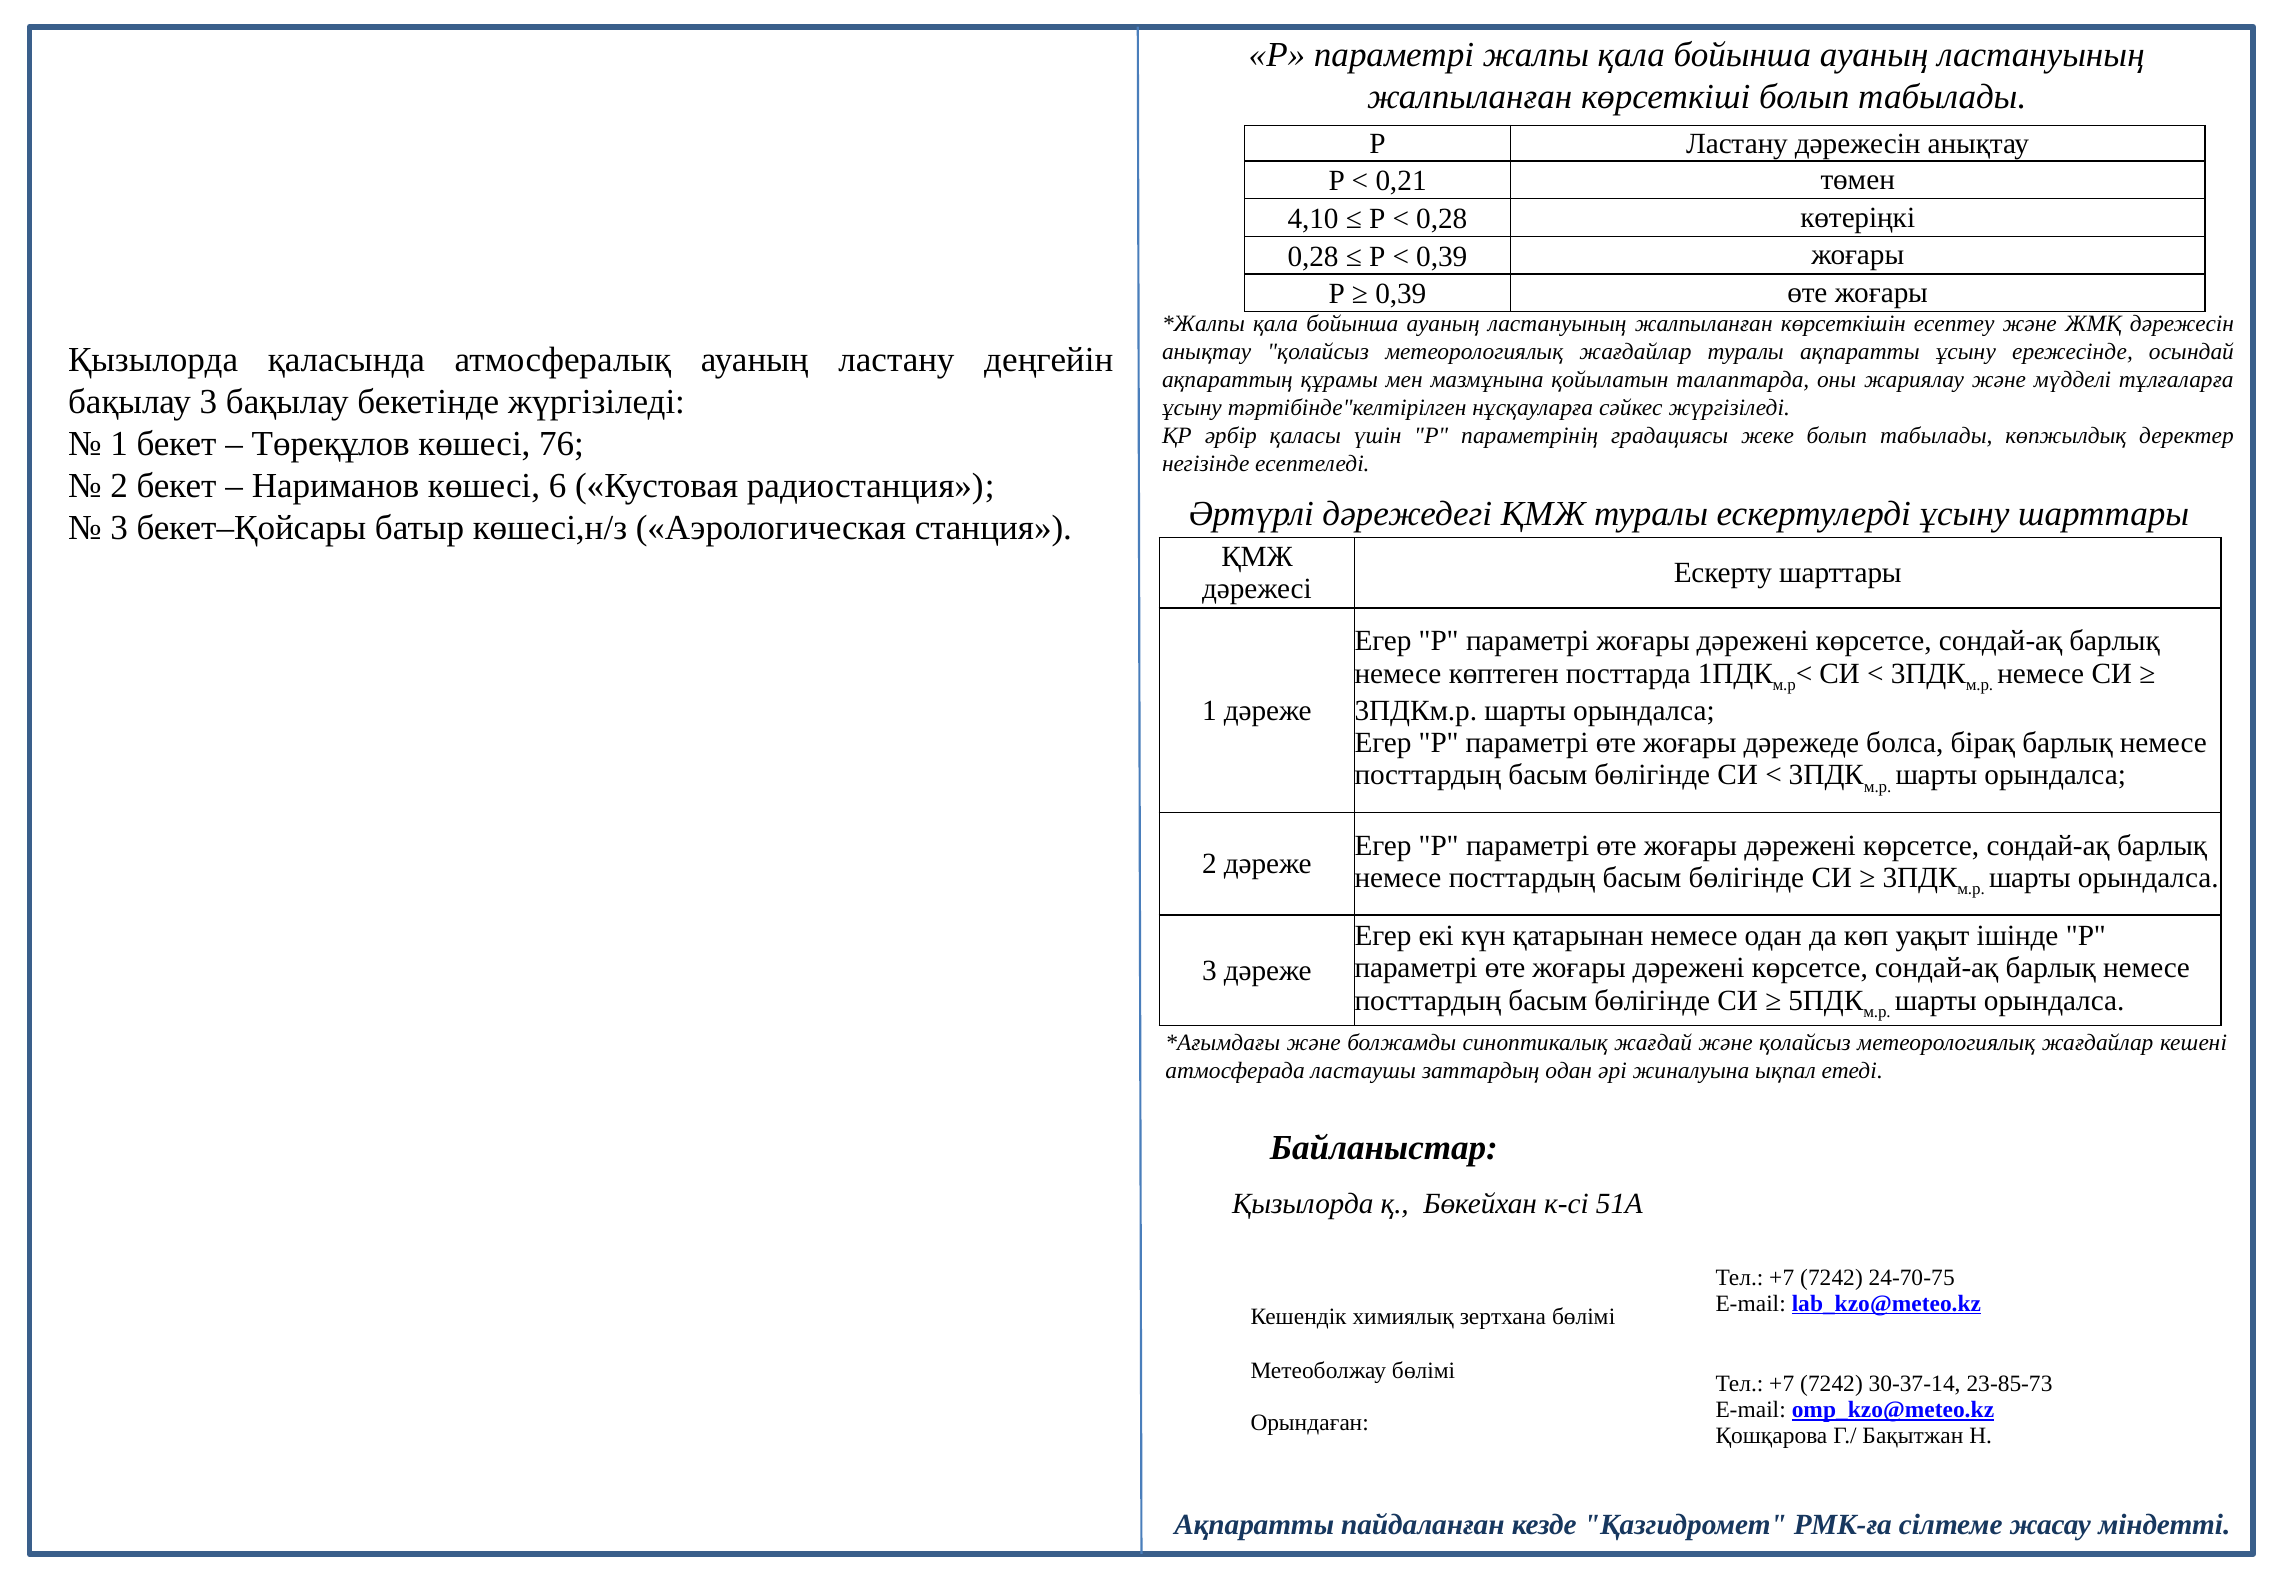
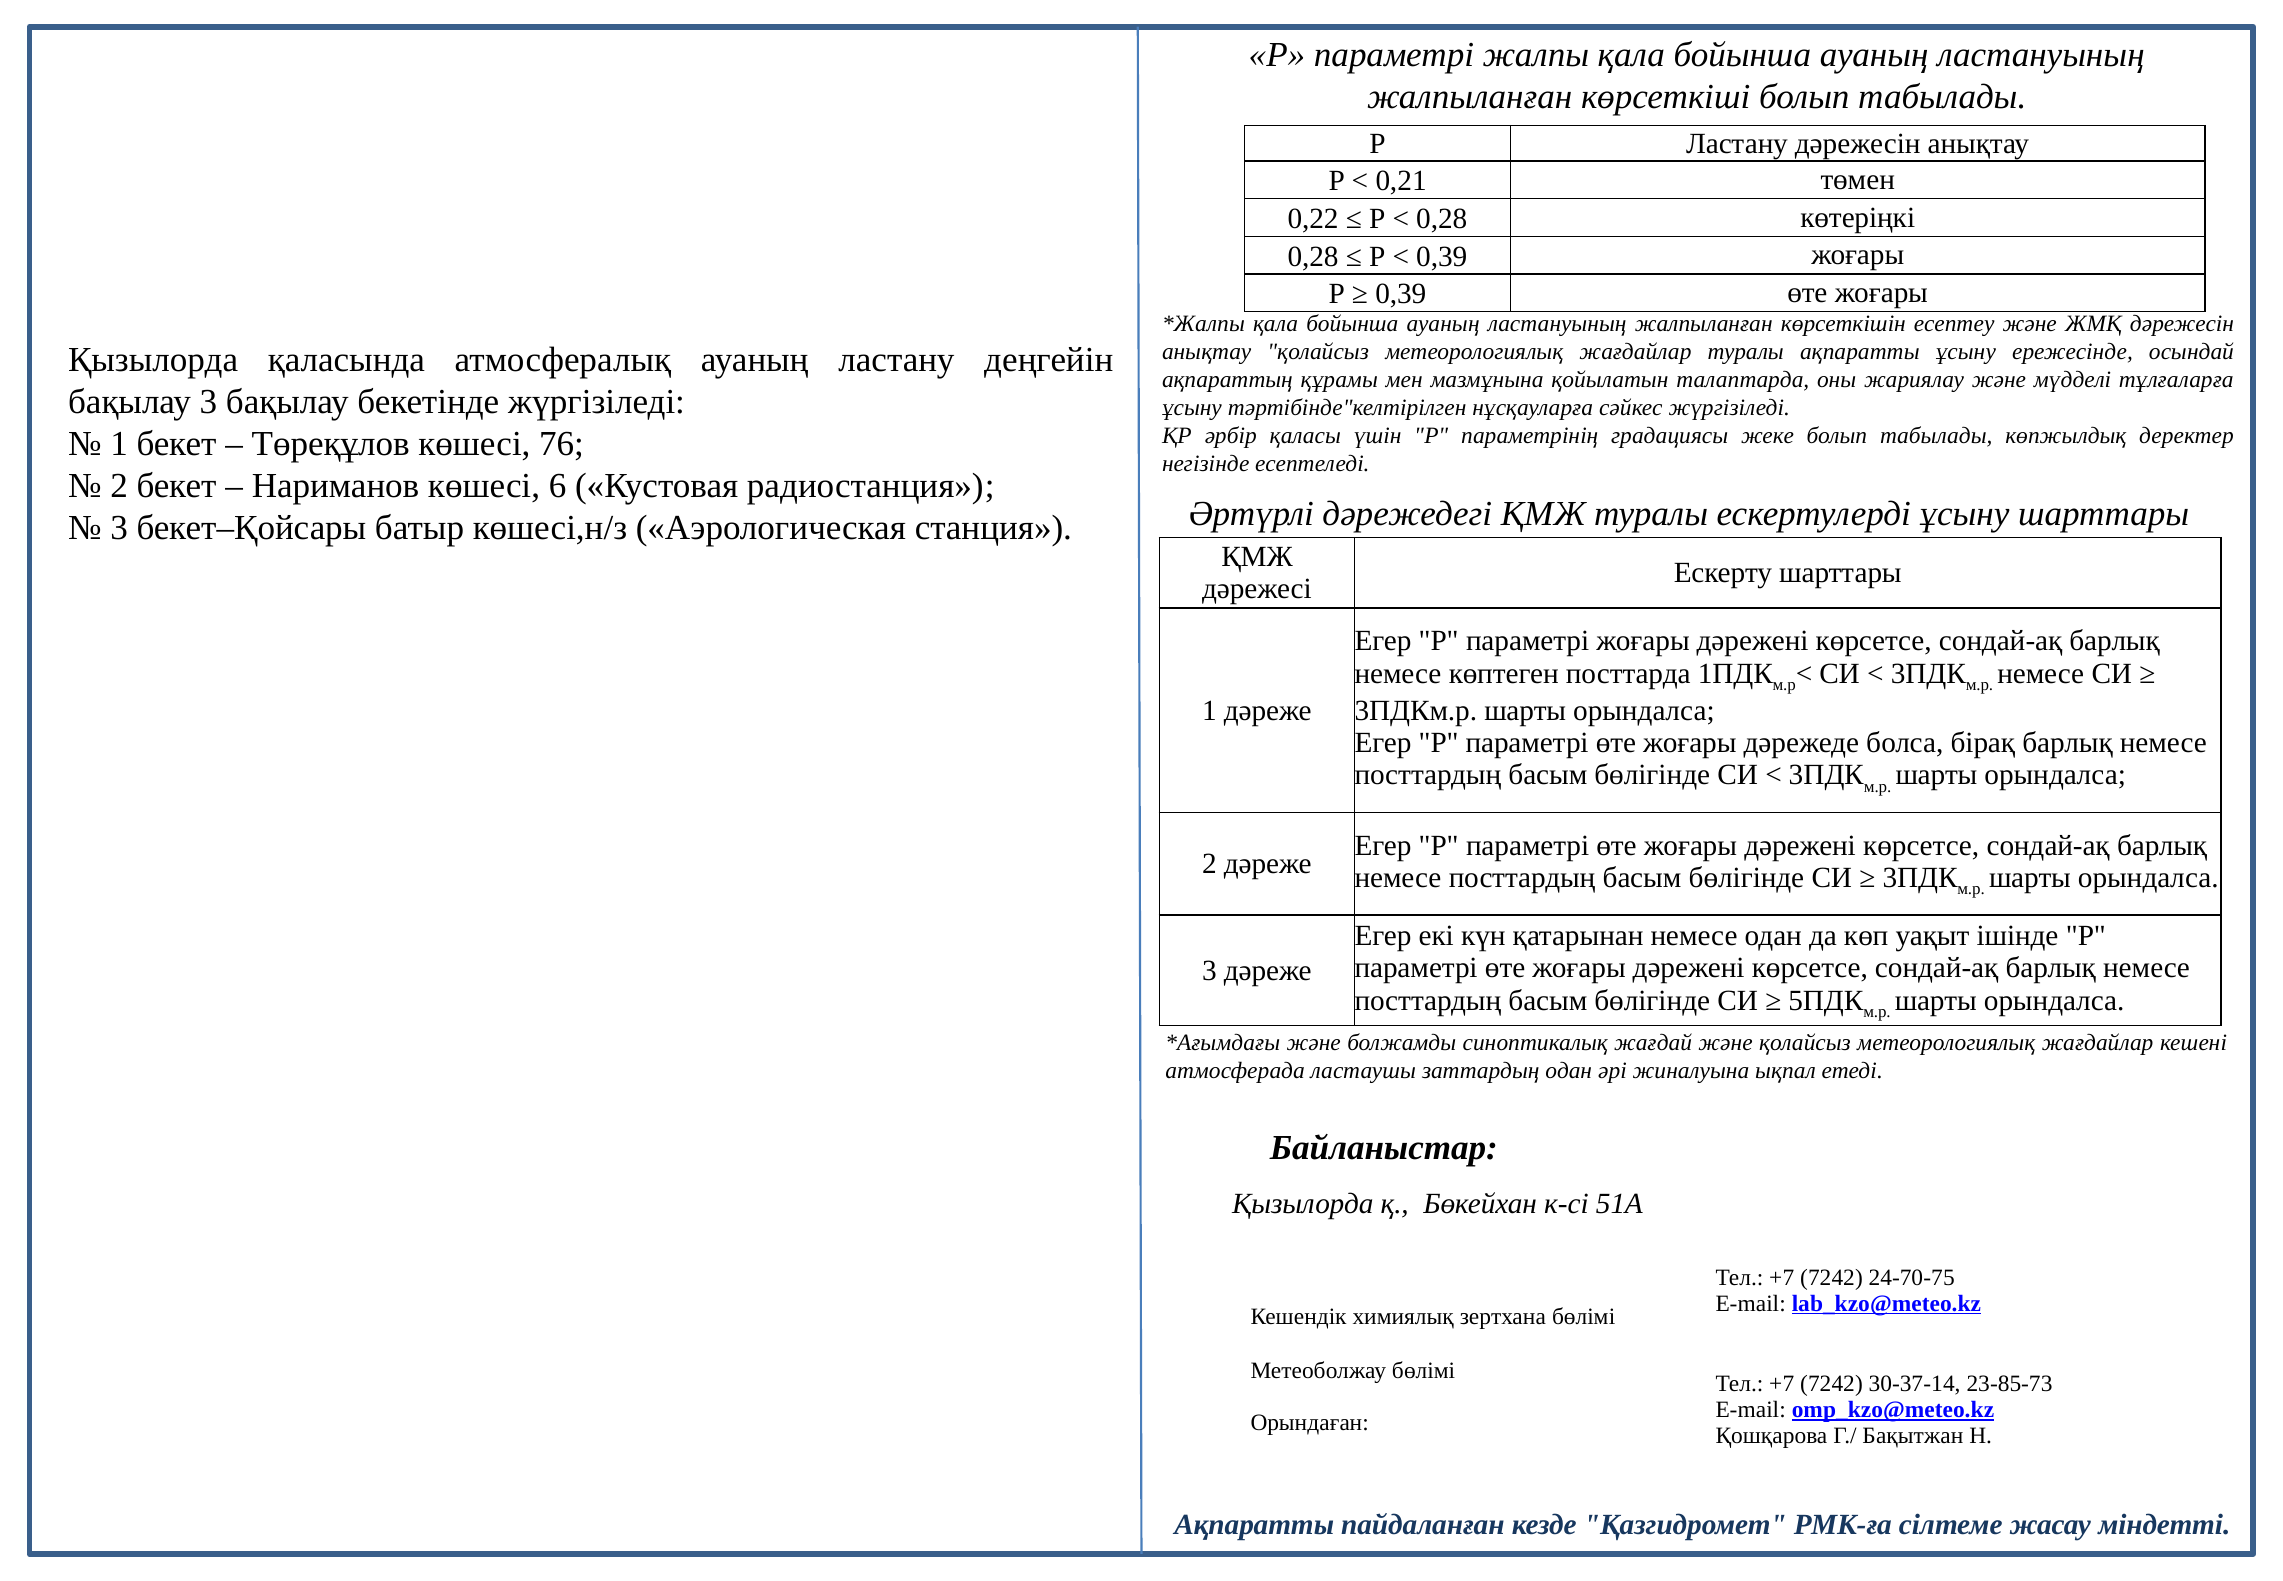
4,10: 4,10 -> 0,22
